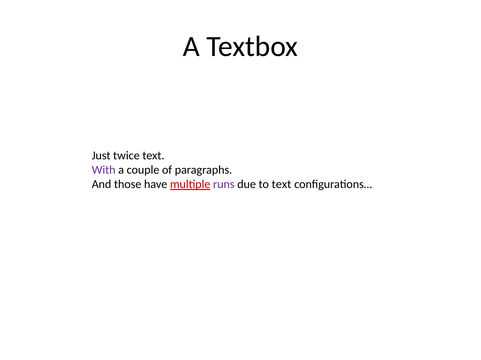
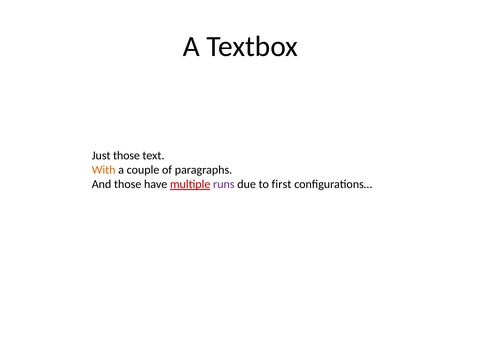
Just twice: twice -> those
With colour: purple -> orange
to text: text -> first
